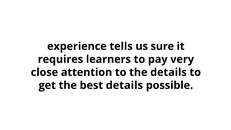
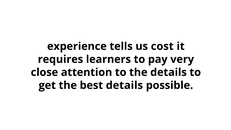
sure: sure -> cost
